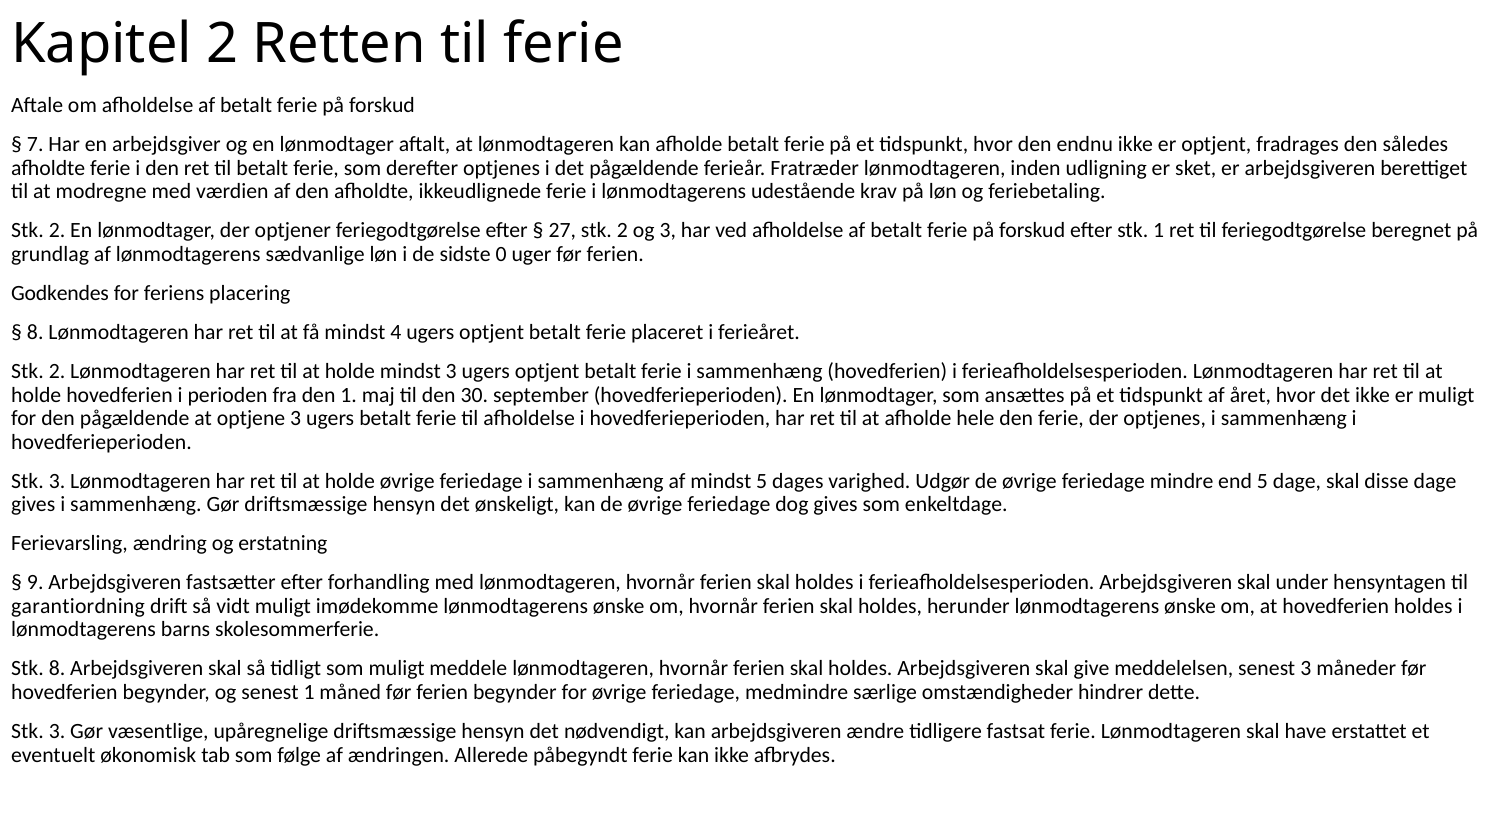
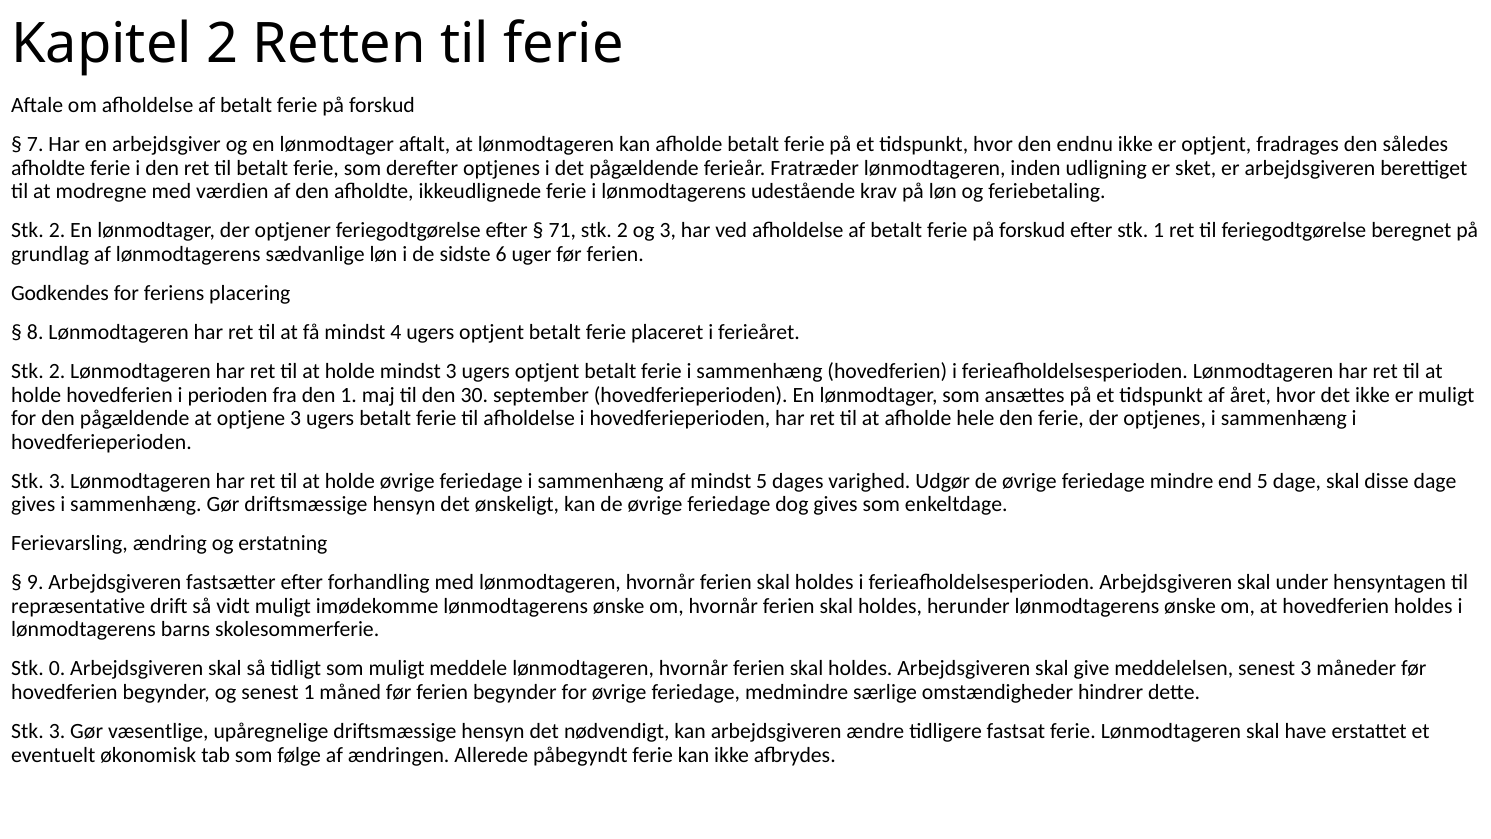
27: 27 -> 71
0: 0 -> 6
garantiordning: garantiordning -> repræsentative
Stk 8: 8 -> 0
